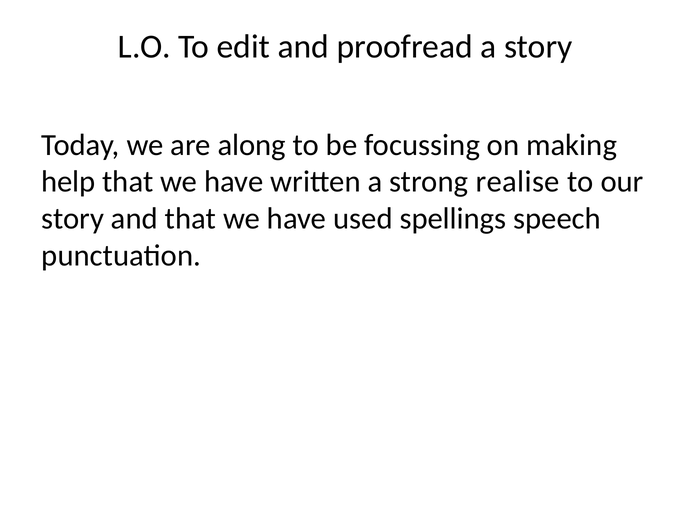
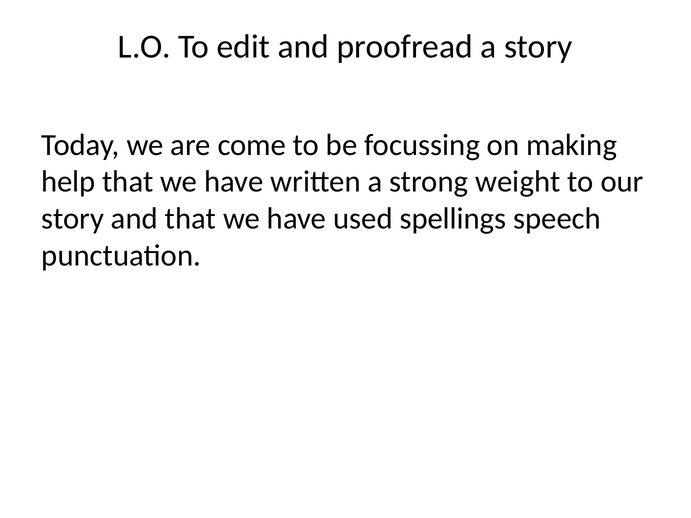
along: along -> come
realise: realise -> weight
